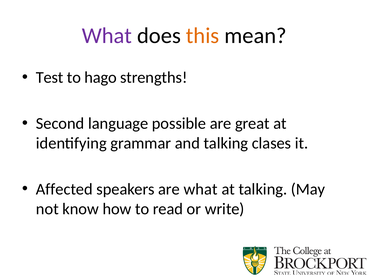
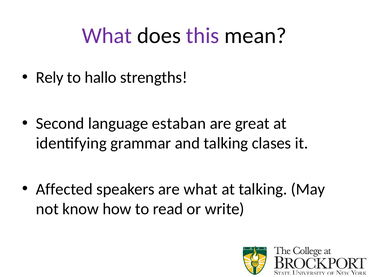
this colour: orange -> purple
Test: Test -> Rely
hago: hago -> hallo
possible: possible -> estaban
